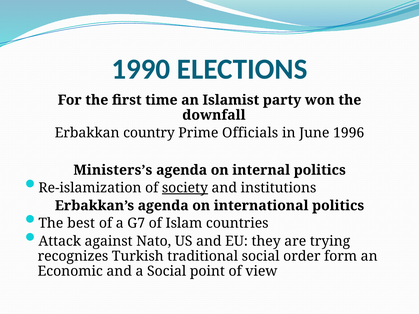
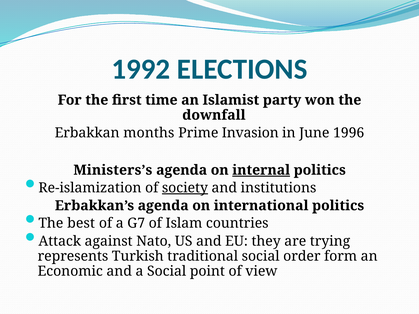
1990: 1990 -> 1992
country: country -> months
Officials: Officials -> Invasion
internal underline: none -> present
recognizes: recognizes -> represents
